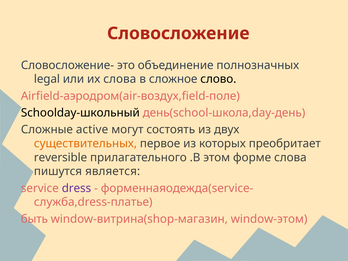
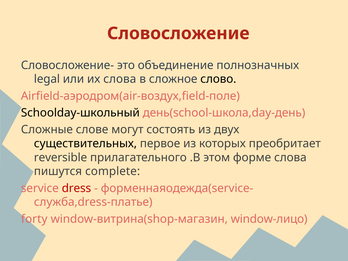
active: active -> слове
существительных colour: orange -> black
является: является -> complete
dress colour: purple -> red
быть: быть -> forty
window-этом: window-этом -> window-лицо
